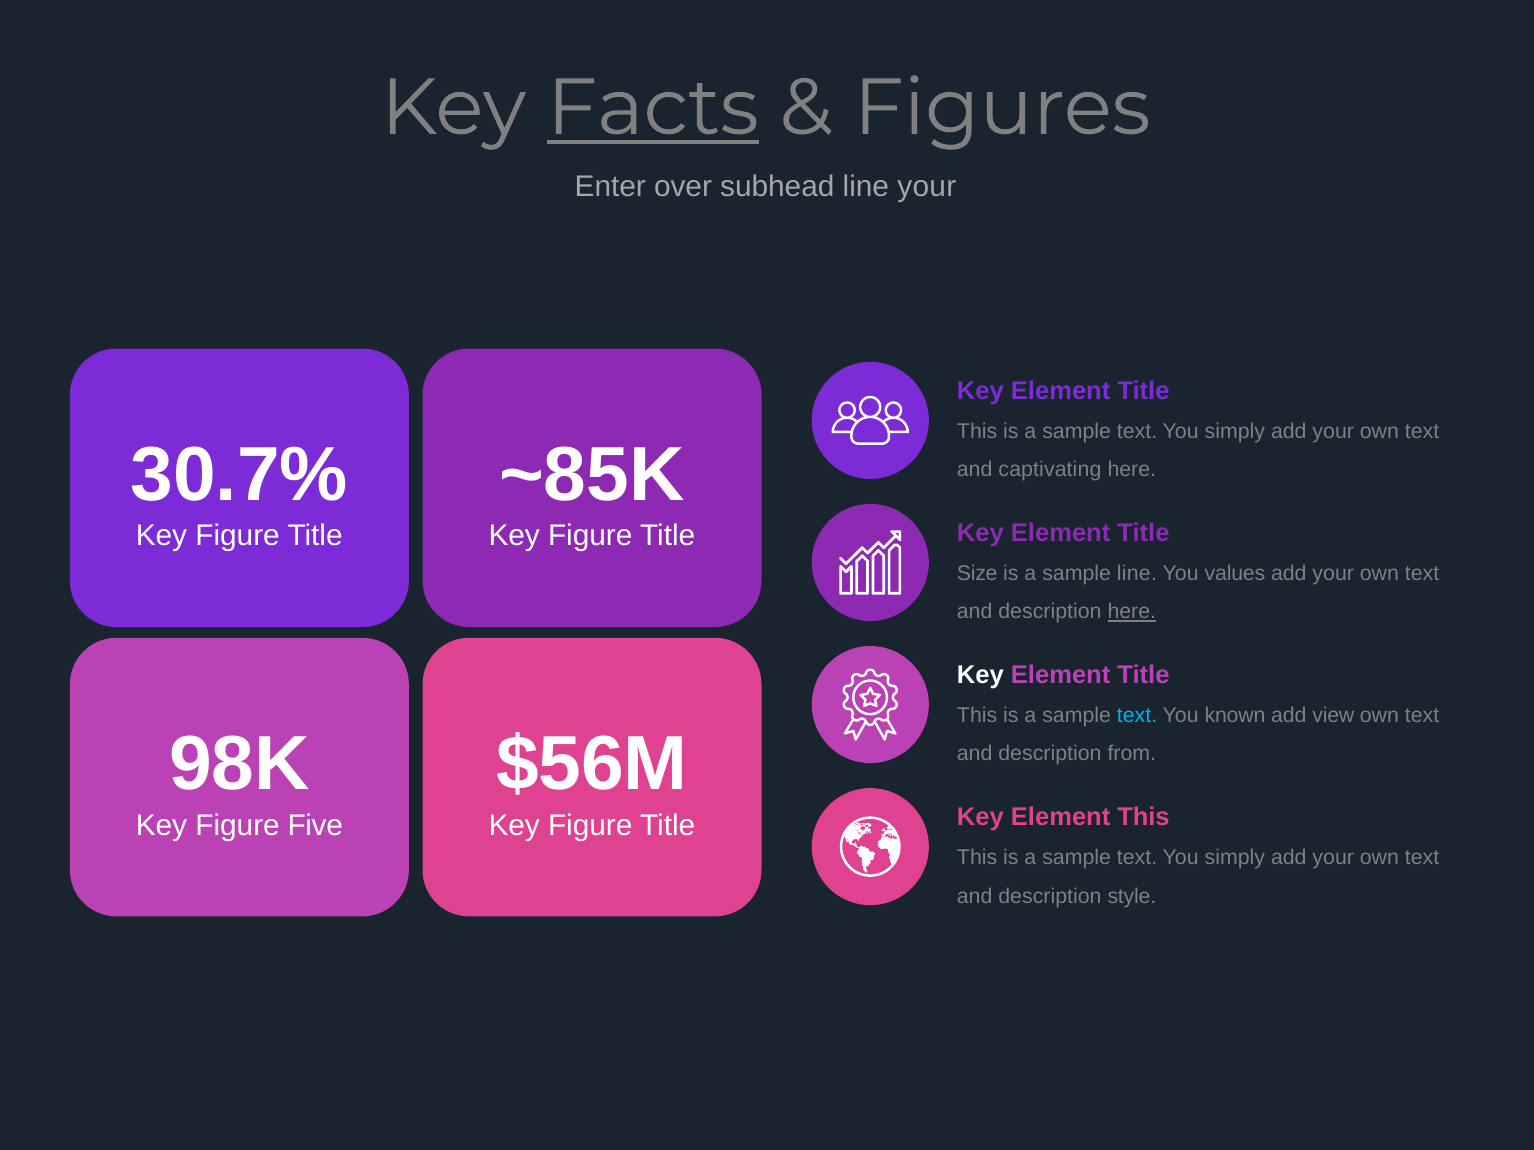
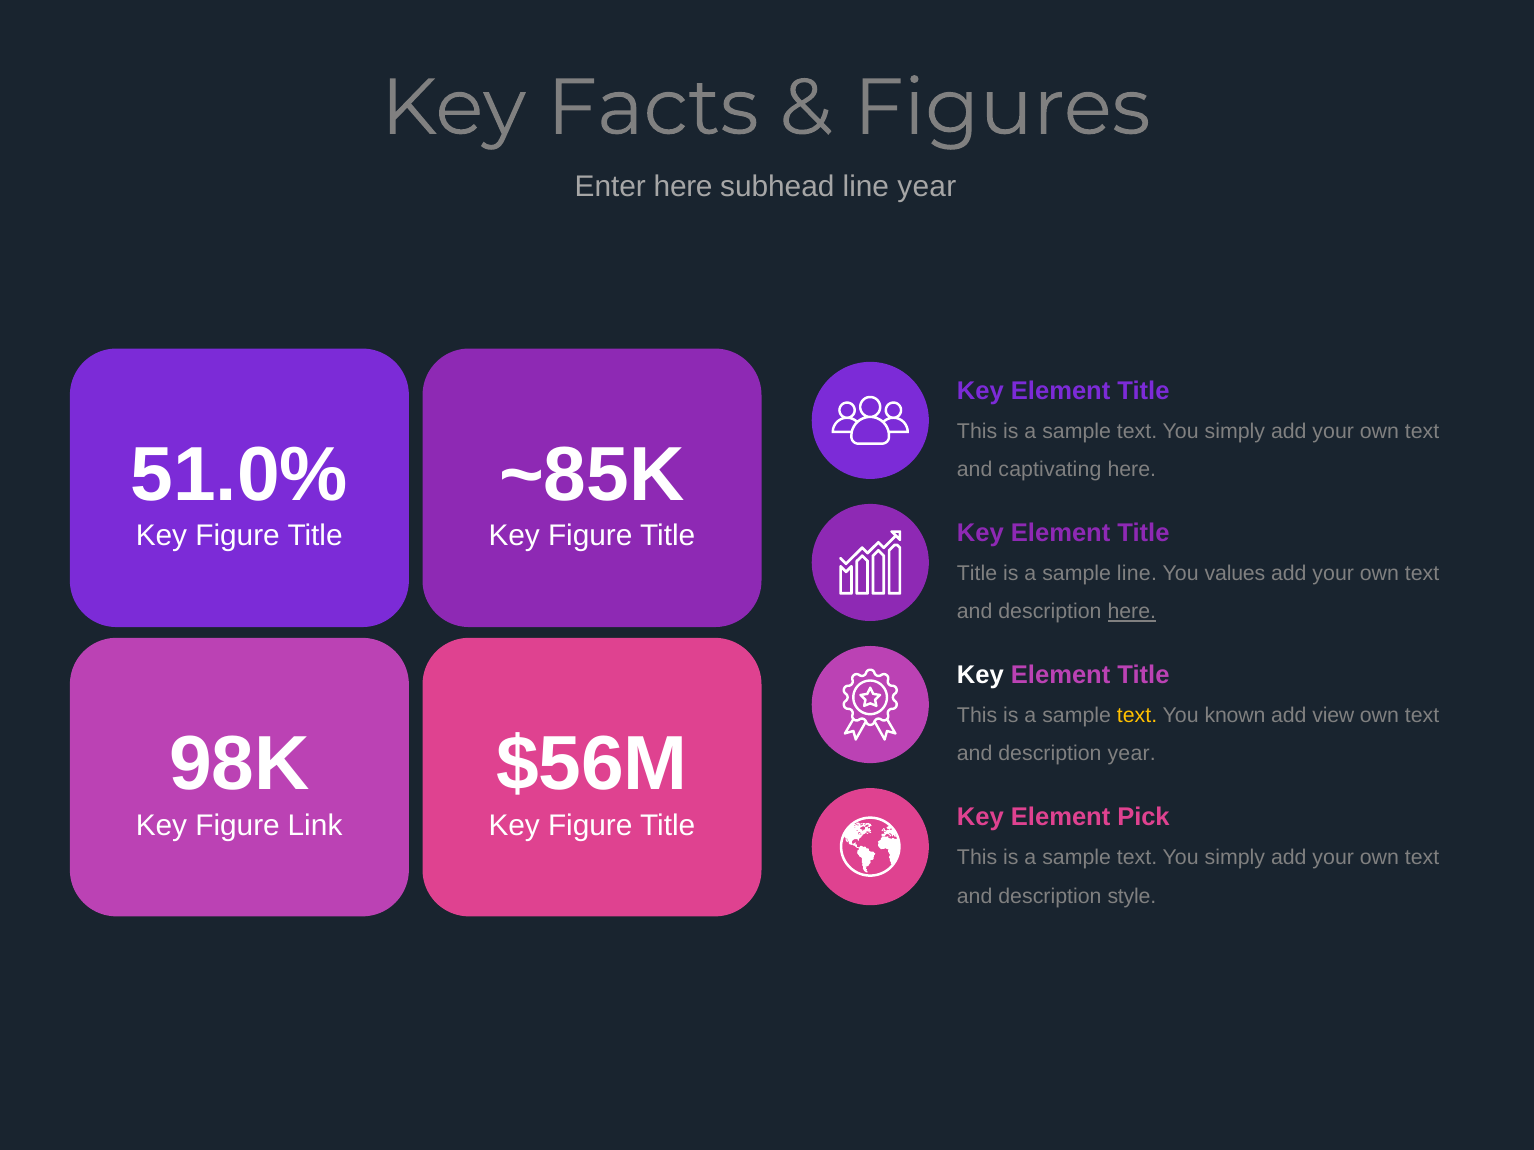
Facts underline: present -> none
Enter over: over -> here
line your: your -> year
30.7%: 30.7% -> 51.0%
Size at (977, 574): Size -> Title
text at (1137, 716) colour: light blue -> yellow
description from: from -> year
Element This: This -> Pick
Five: Five -> Link
